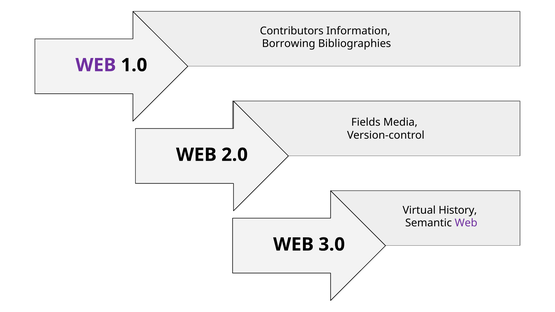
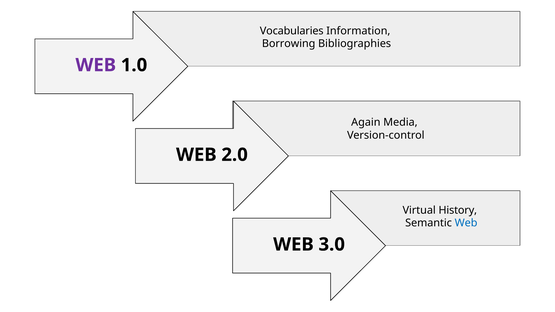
Contributors: Contributors -> Vocabularies
Fields: Fields -> Again
Web at (466, 223) colour: purple -> blue
